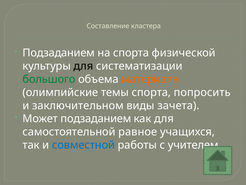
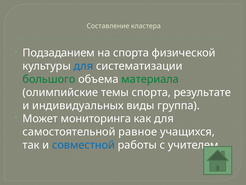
для at (83, 66) colour: black -> blue
материала colour: orange -> green
попросить: попросить -> результате
заключительном: заключительном -> индивидуальных
зачета: зачета -> группа
Может подзаданием: подзаданием -> мониторинга
